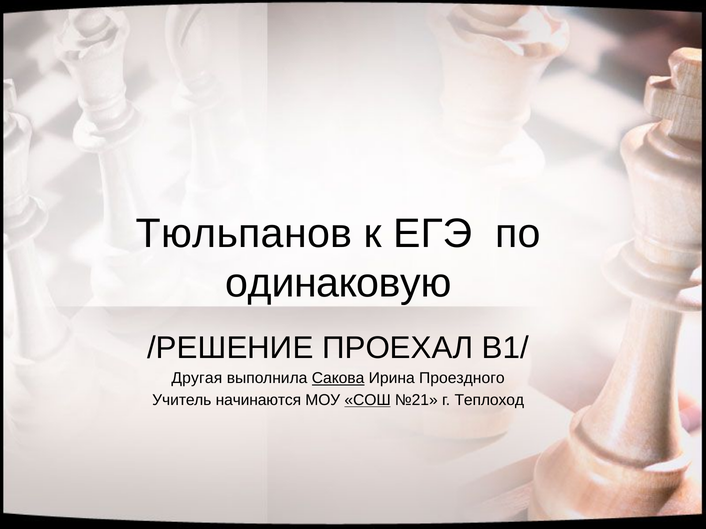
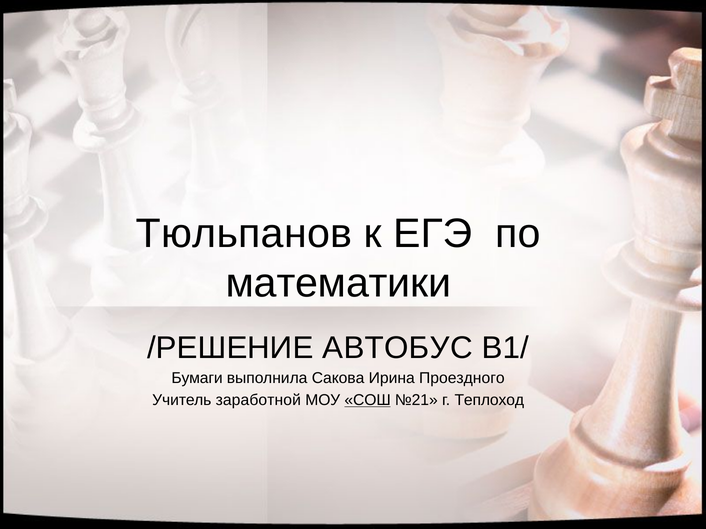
одинаковую: одинаковую -> математики
ПРОЕХАЛ: ПРОЕХАЛ -> АВТОБУС
Другая: Другая -> Бумаги
Сакова underline: present -> none
начинаются: начинаются -> заработной
